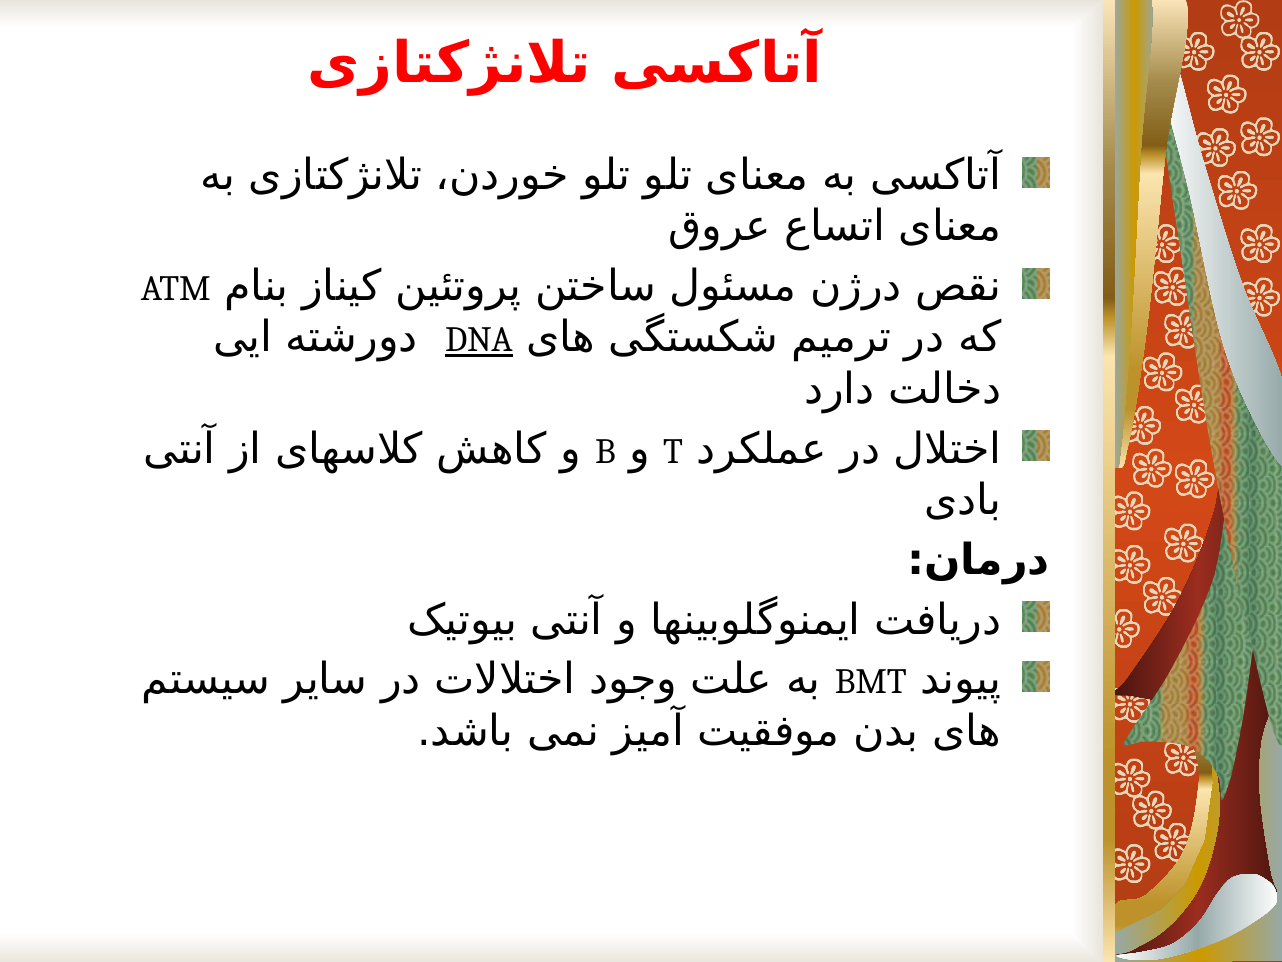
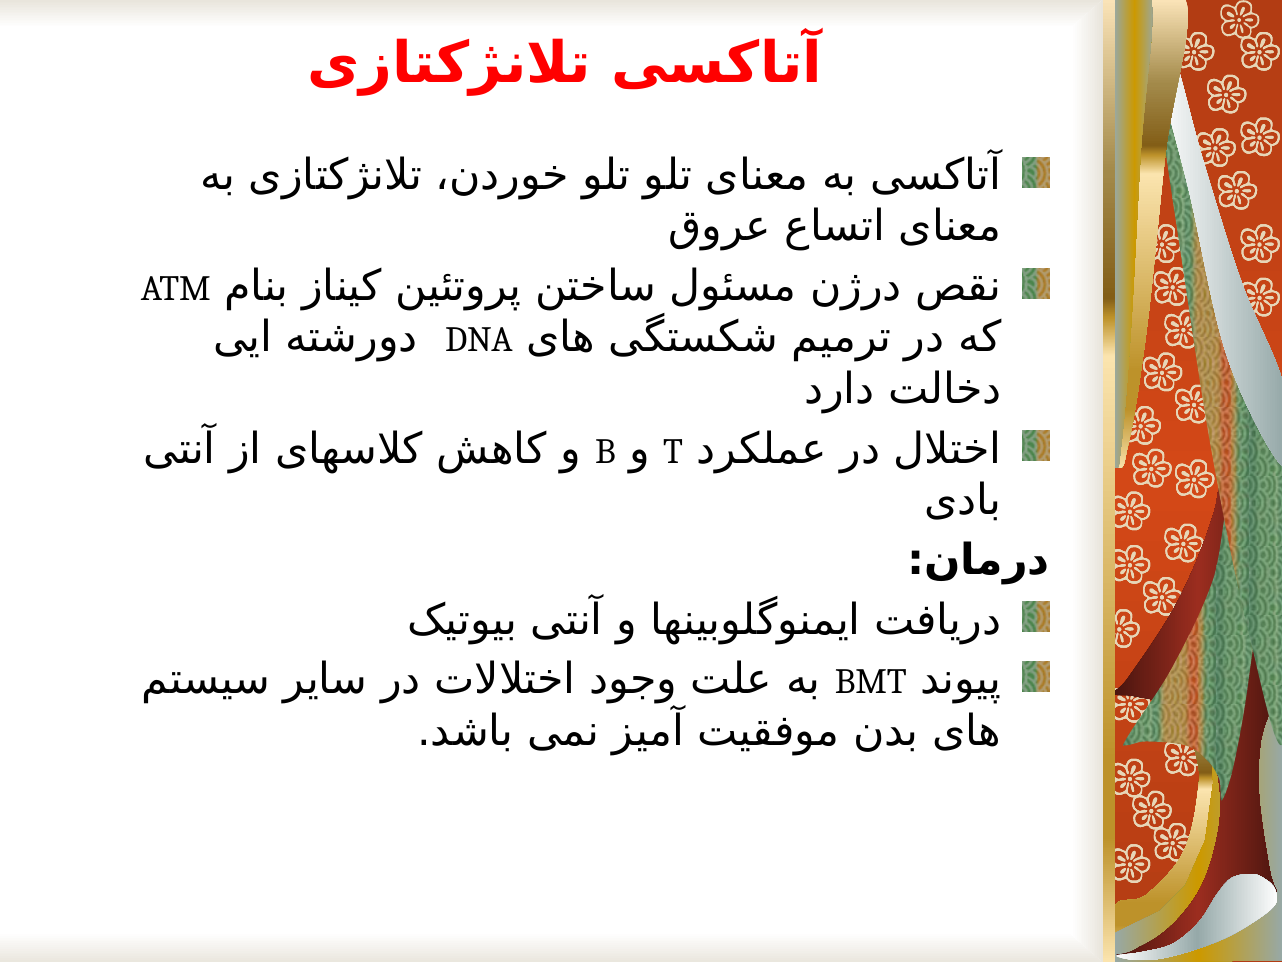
DNA underline: present -> none
